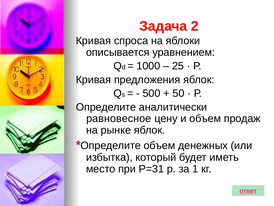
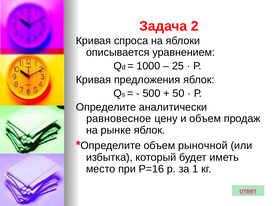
денежных: денежных -> рыночной
Р=31: Р=31 -> Р=16
